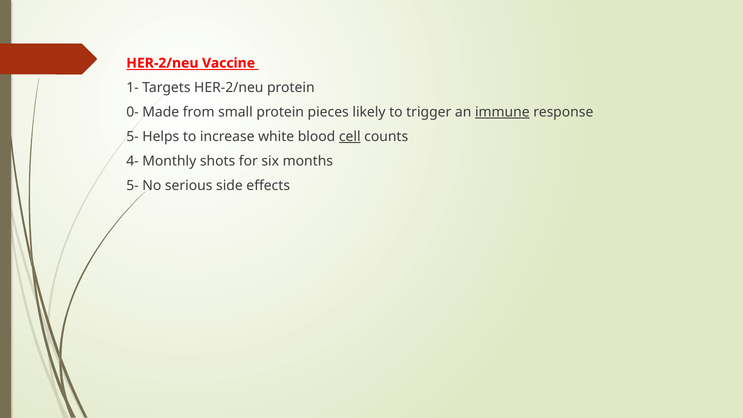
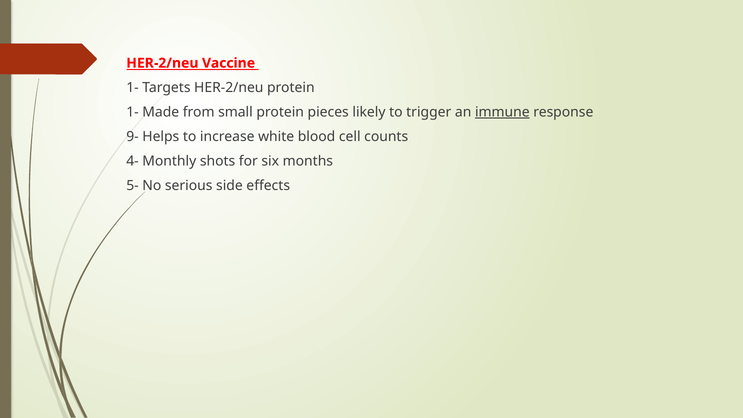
0- at (133, 112): 0- -> 1-
5- at (133, 136): 5- -> 9-
cell underline: present -> none
